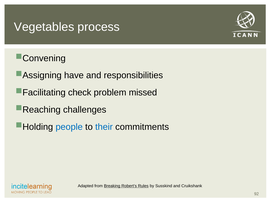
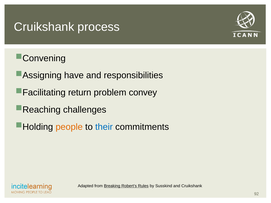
Vegetables at (44, 27): Vegetables -> Cruikshank
check: check -> return
missed: missed -> convey
people colour: blue -> orange
